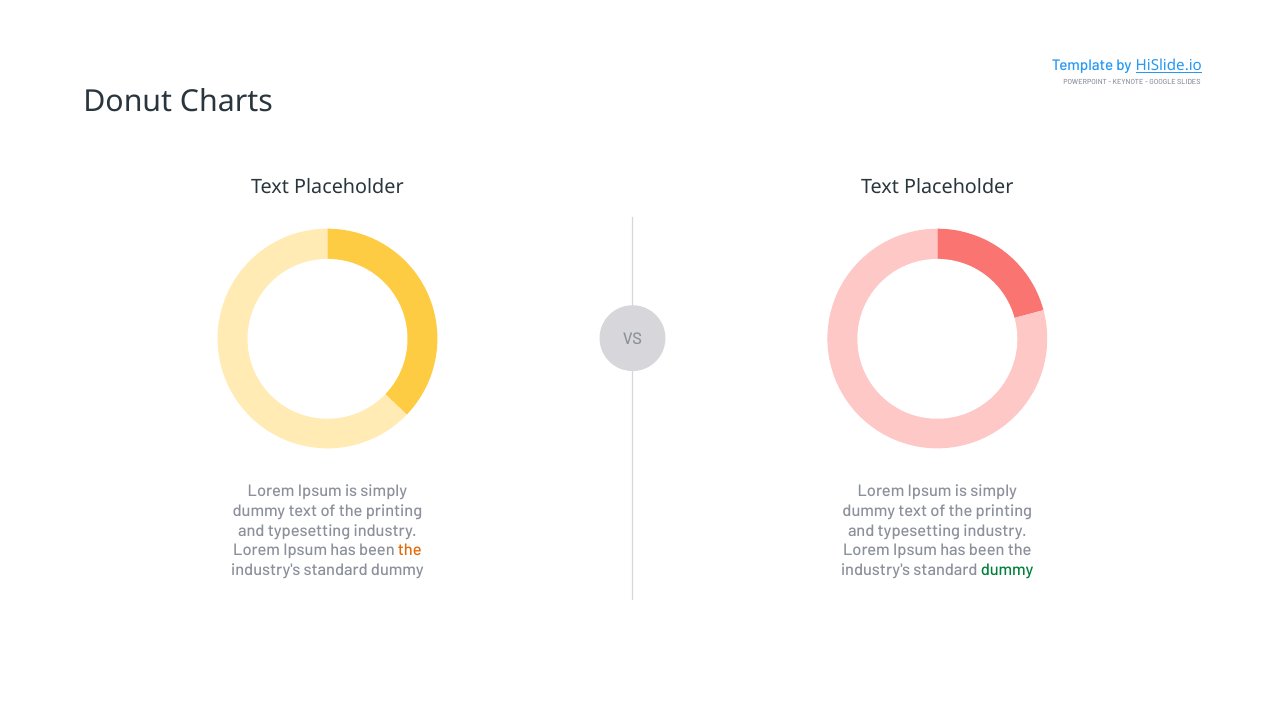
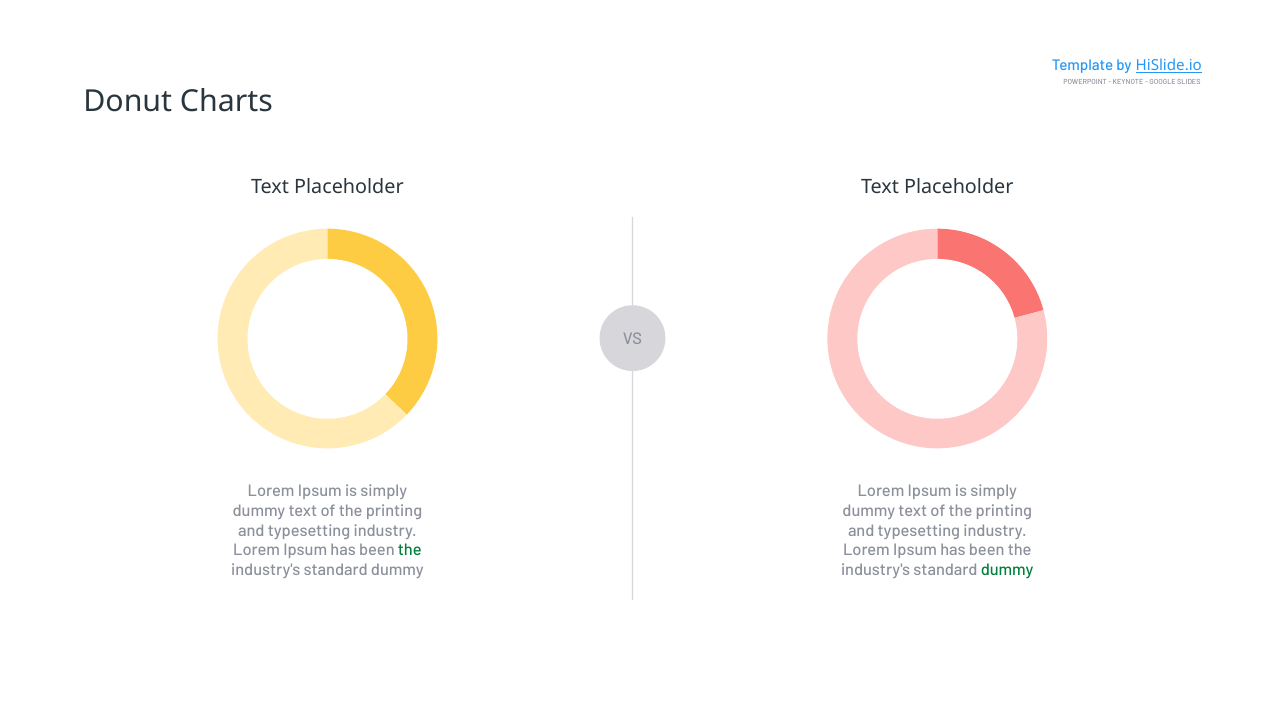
the at (410, 551) colour: orange -> green
